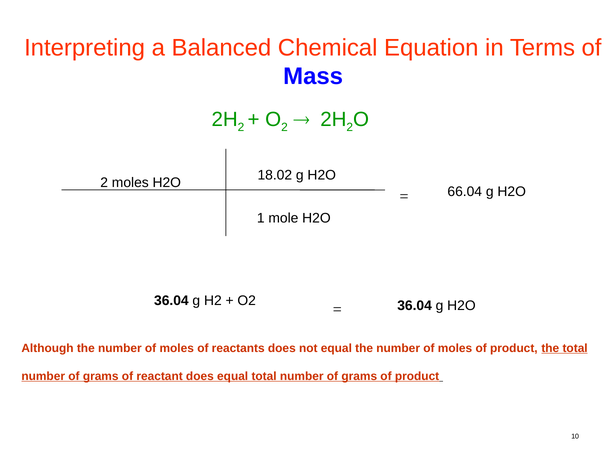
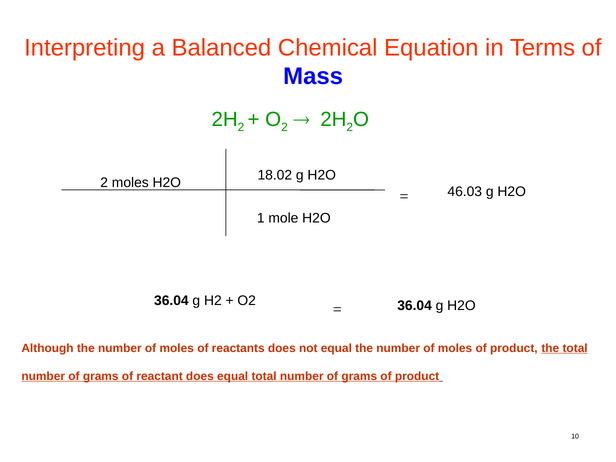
66.04: 66.04 -> 46.03
